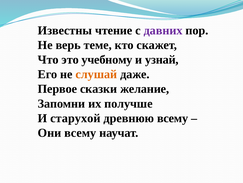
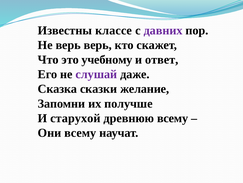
чтение: чтение -> классе
верь теме: теме -> верь
узнай: узнай -> ответ
слушай colour: orange -> purple
Первое: Первое -> Сказка
